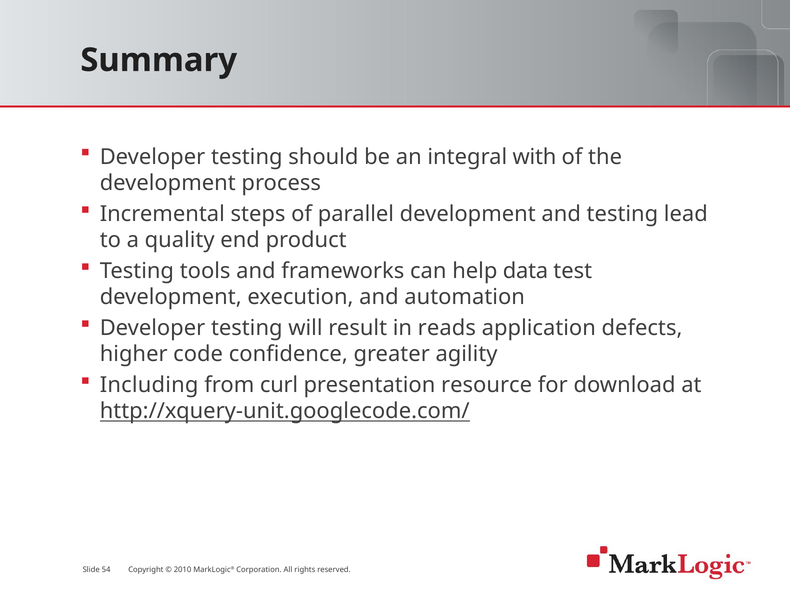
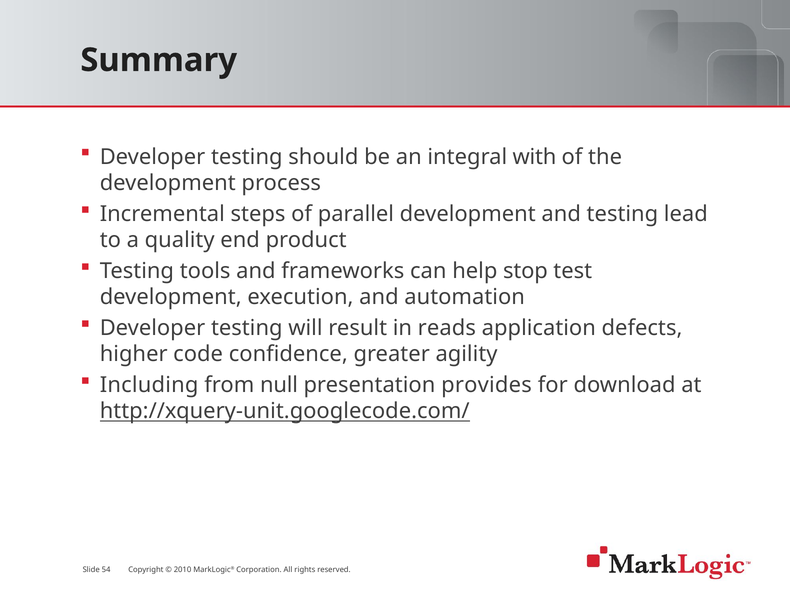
data: data -> stop
curl: curl -> null
resource: resource -> provides
